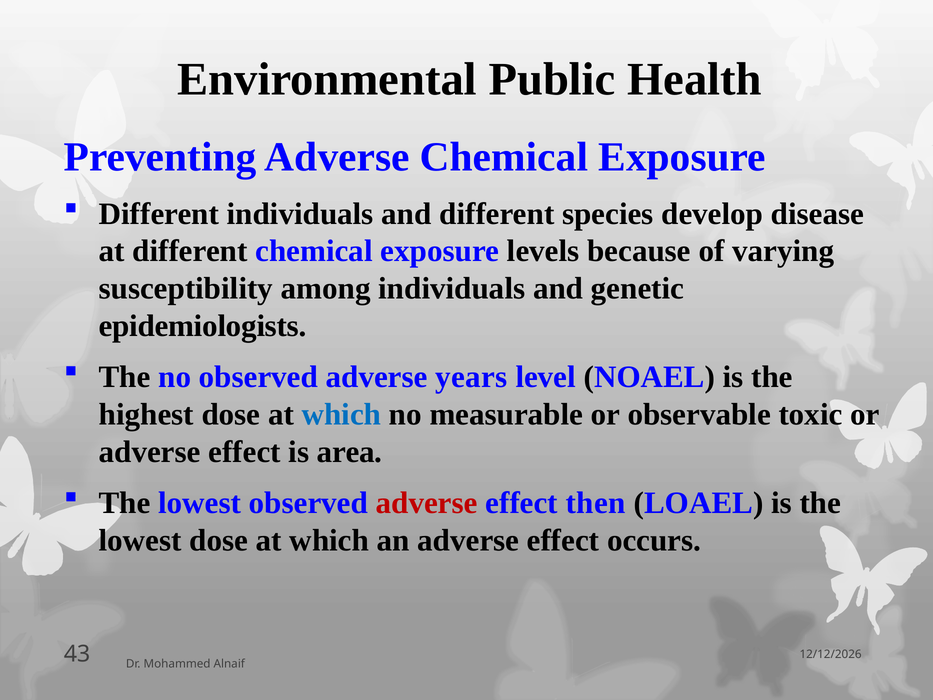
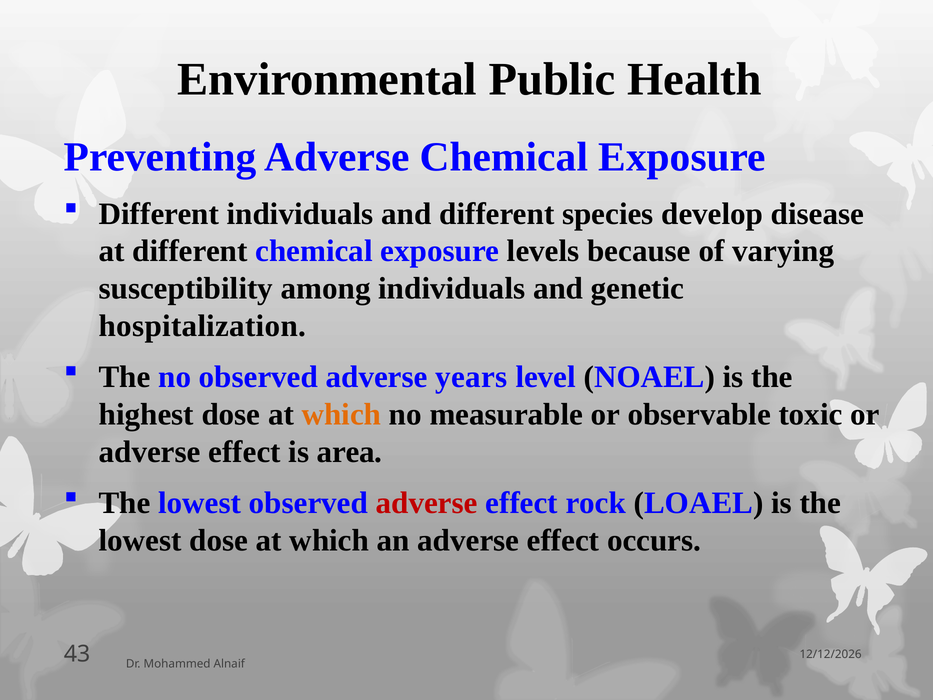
epidemiologists: epidemiologists -> hospitalization
which at (341, 414) colour: blue -> orange
then: then -> rock
